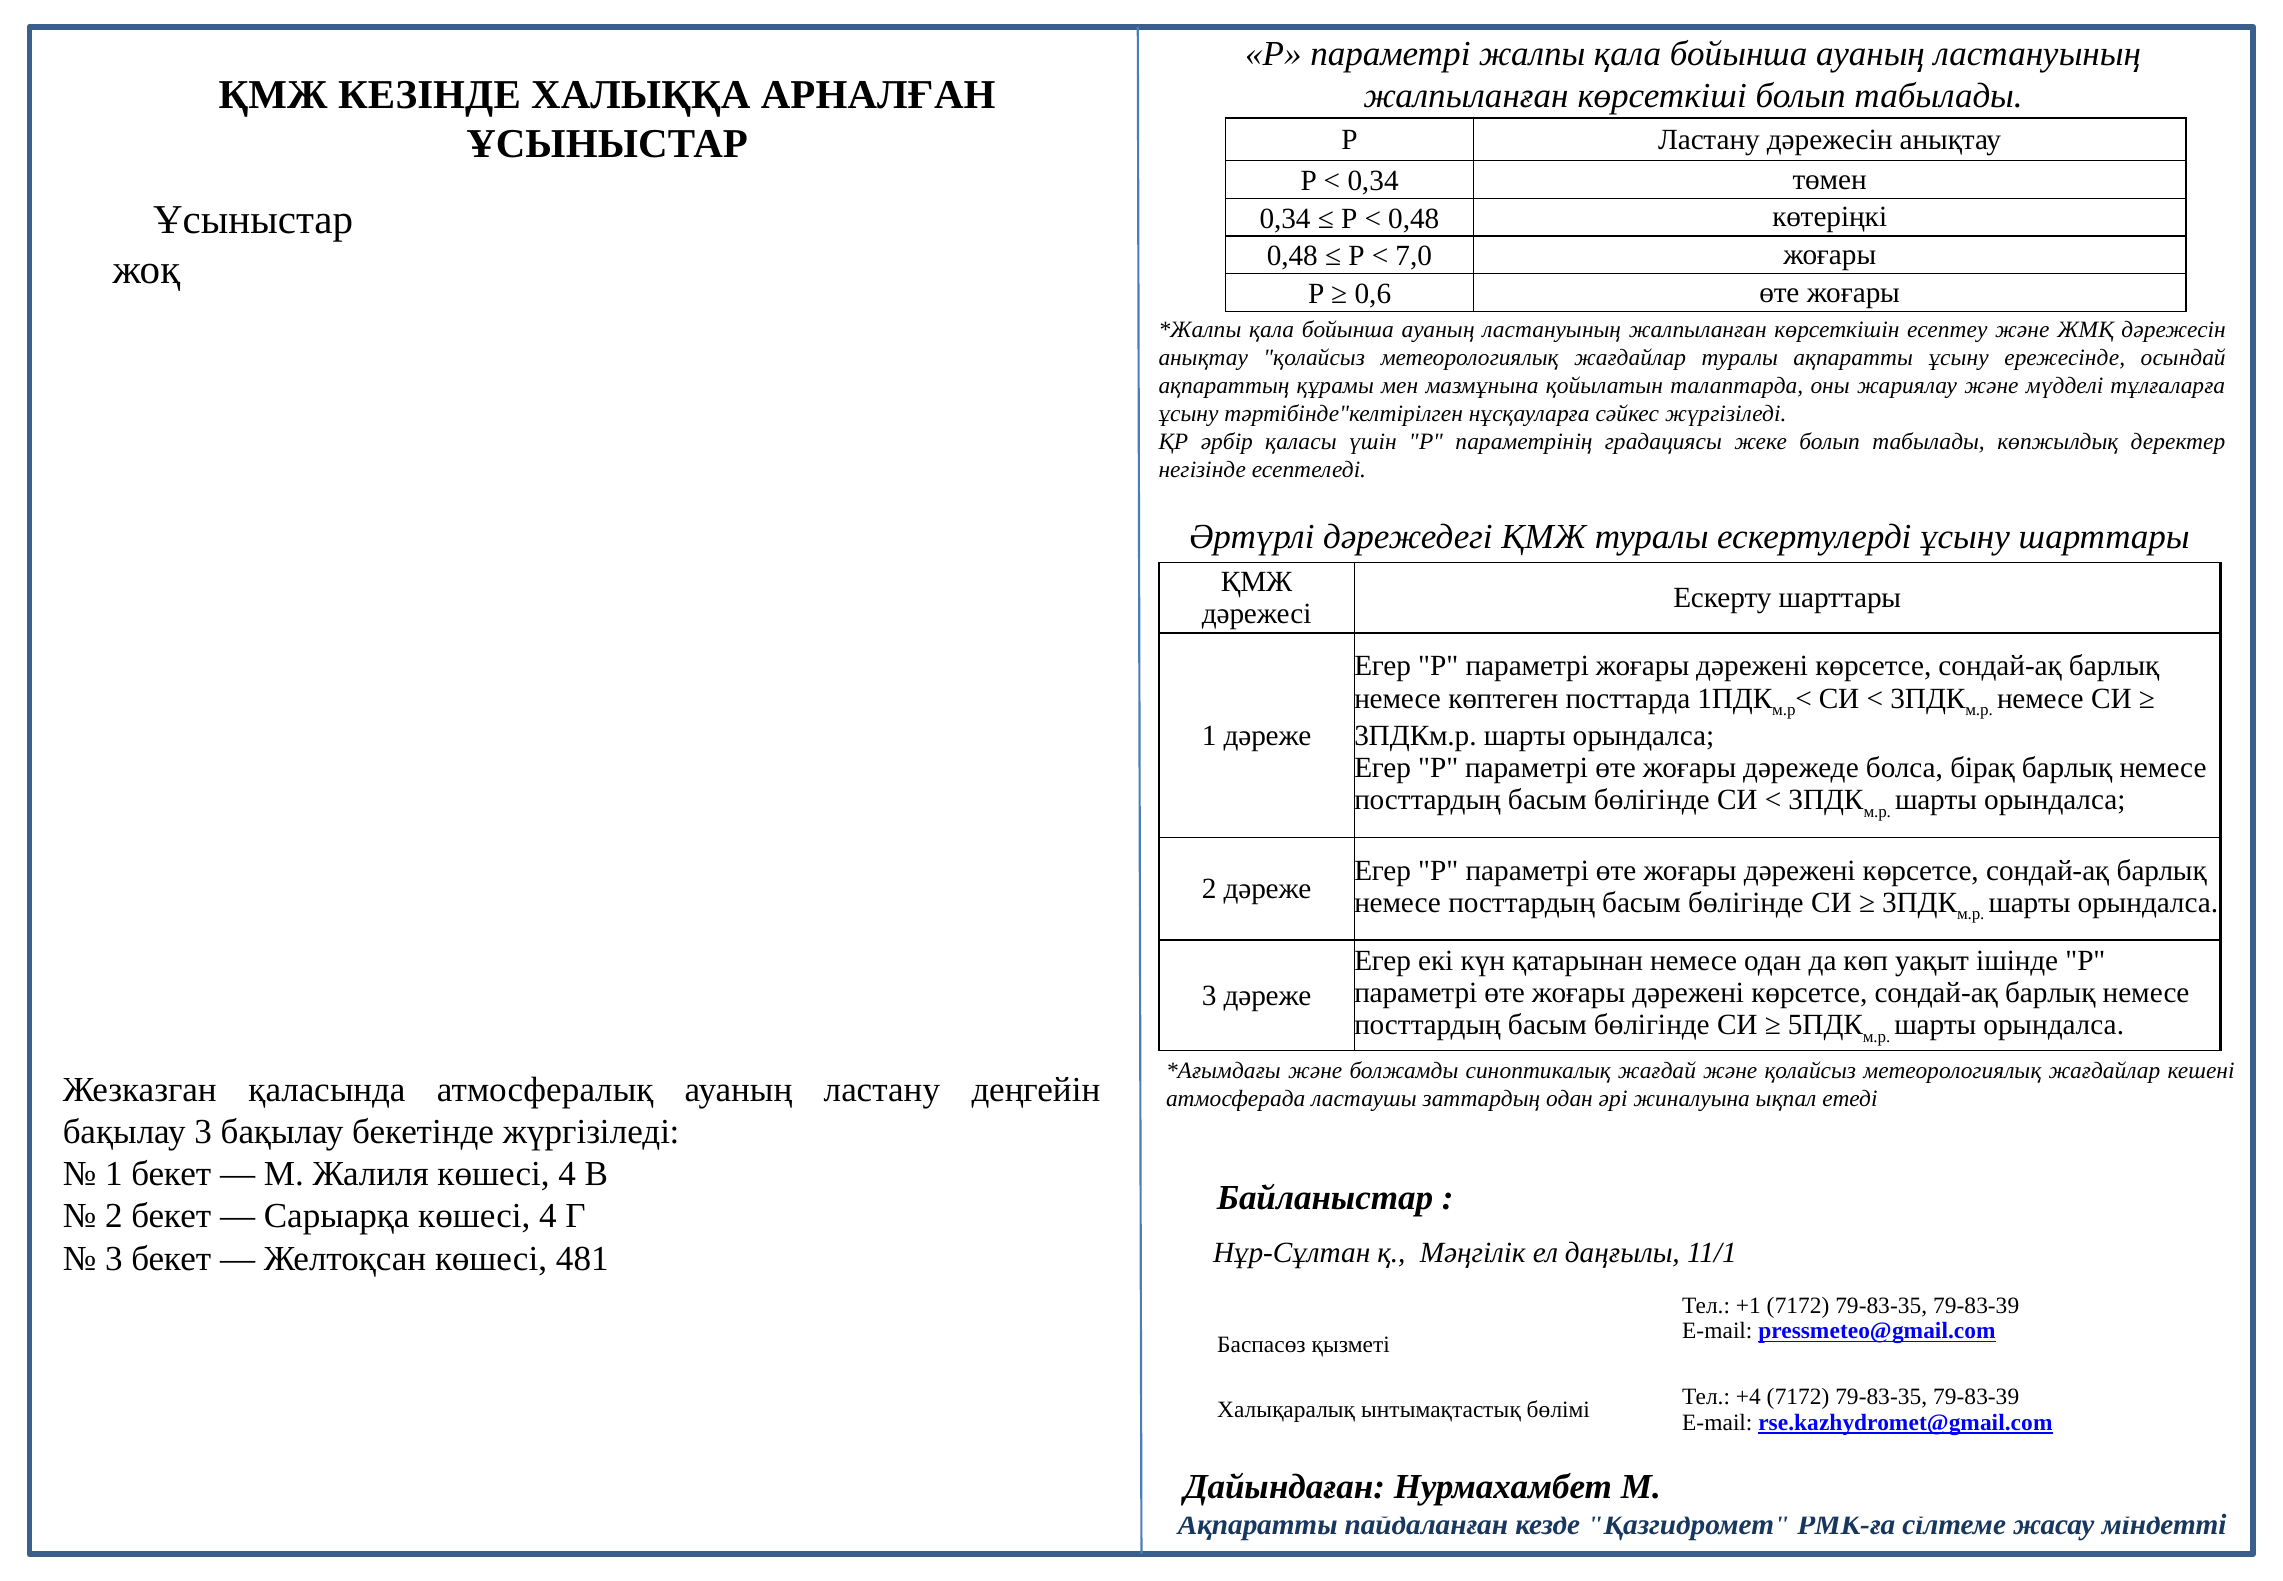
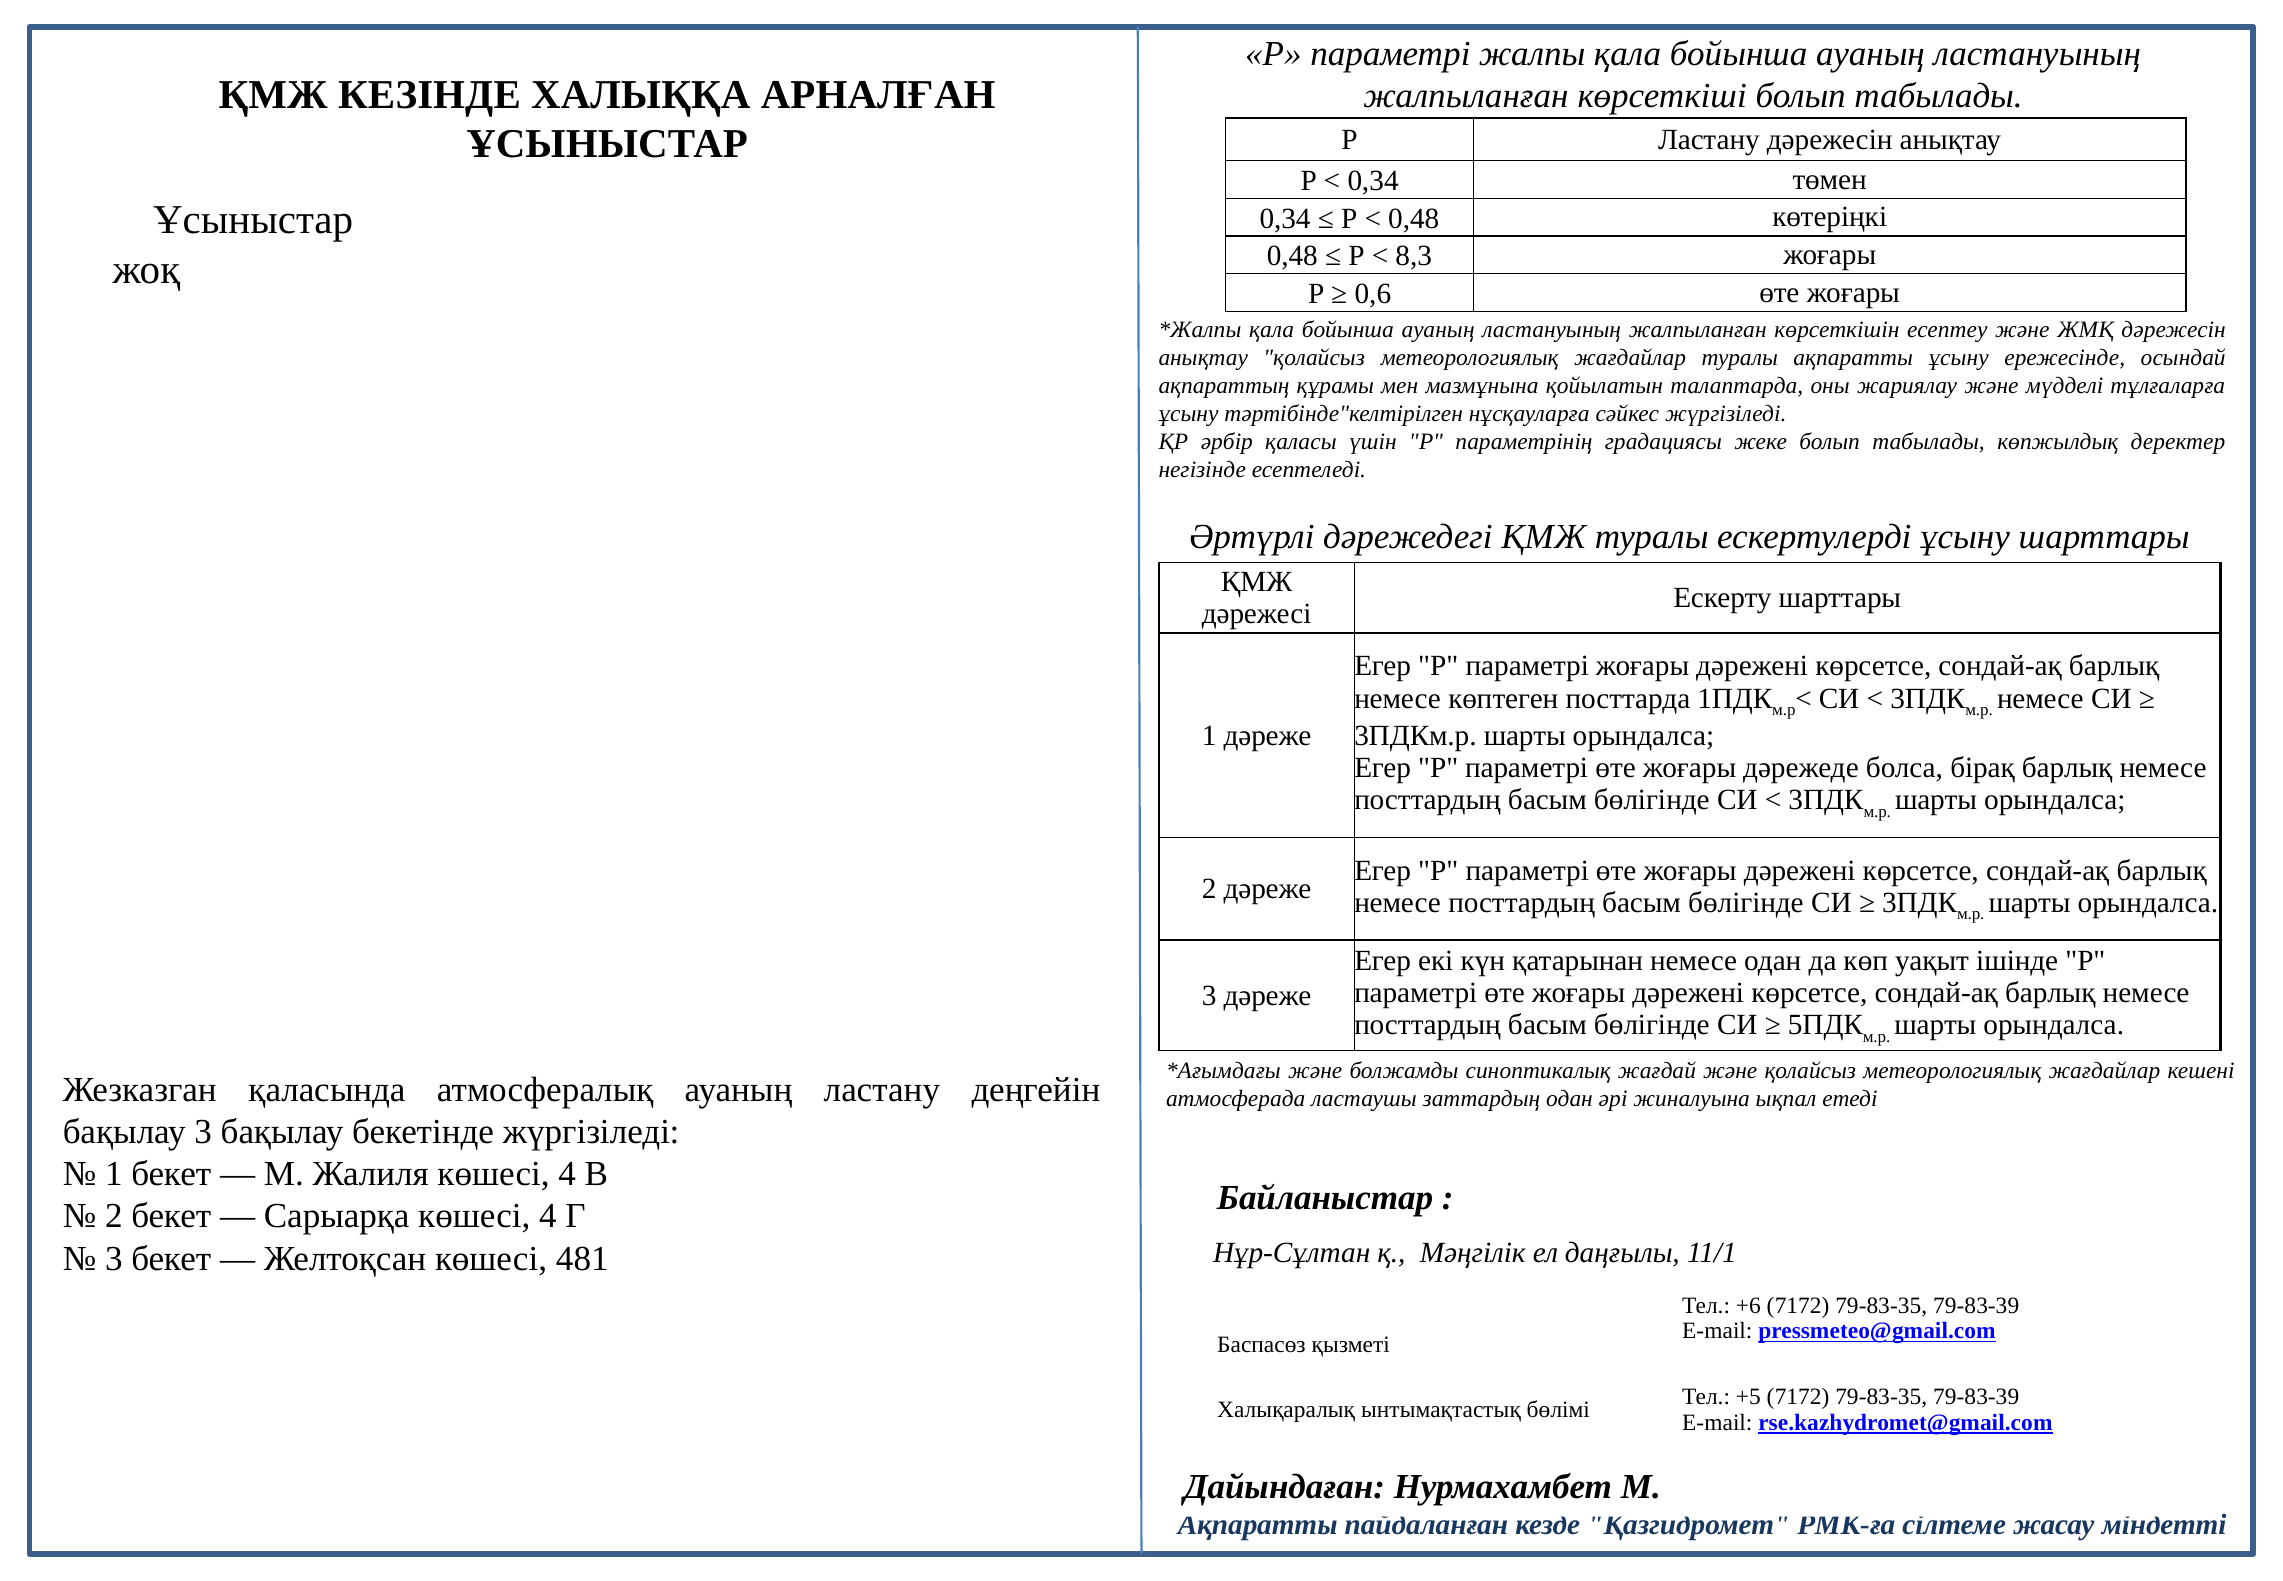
7,0: 7,0 -> 8,3
+1: +1 -> +6
+4: +4 -> +5
